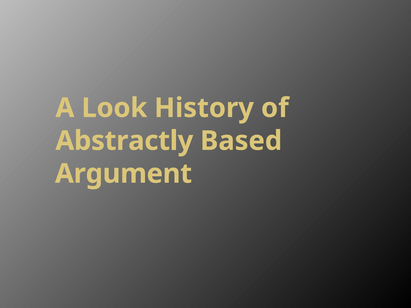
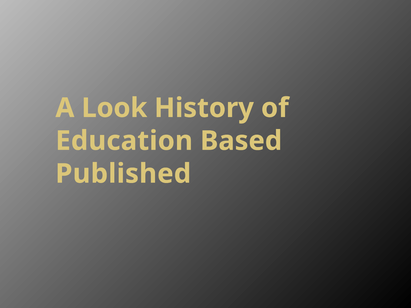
Abstractly: Abstractly -> Education
Argument: Argument -> Published
